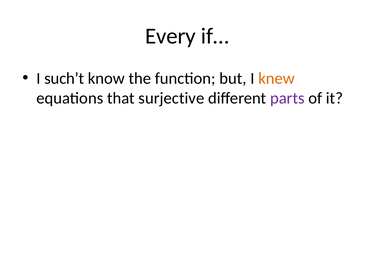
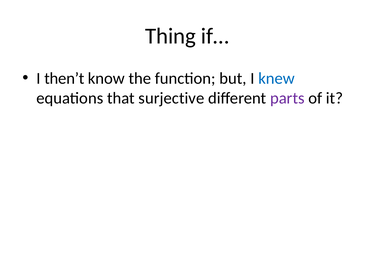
Every: Every -> Thing
such’t: such’t -> then’t
knew colour: orange -> blue
